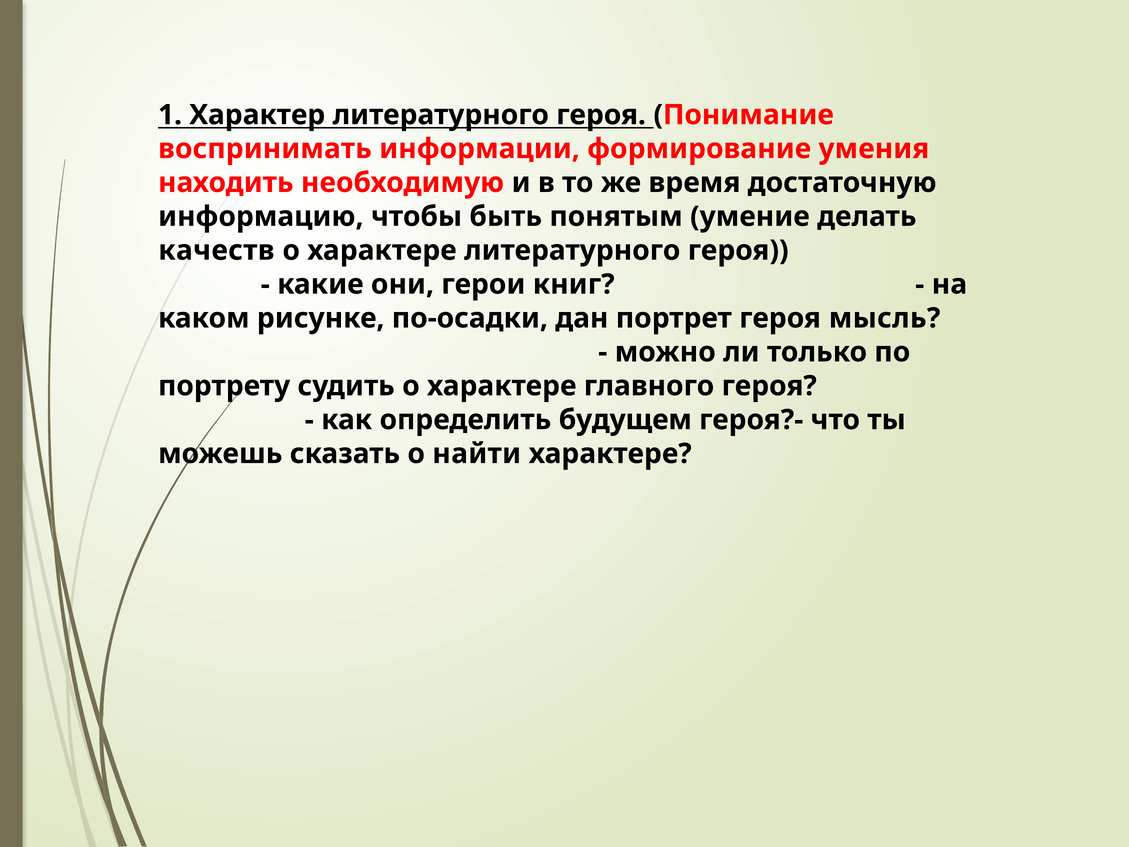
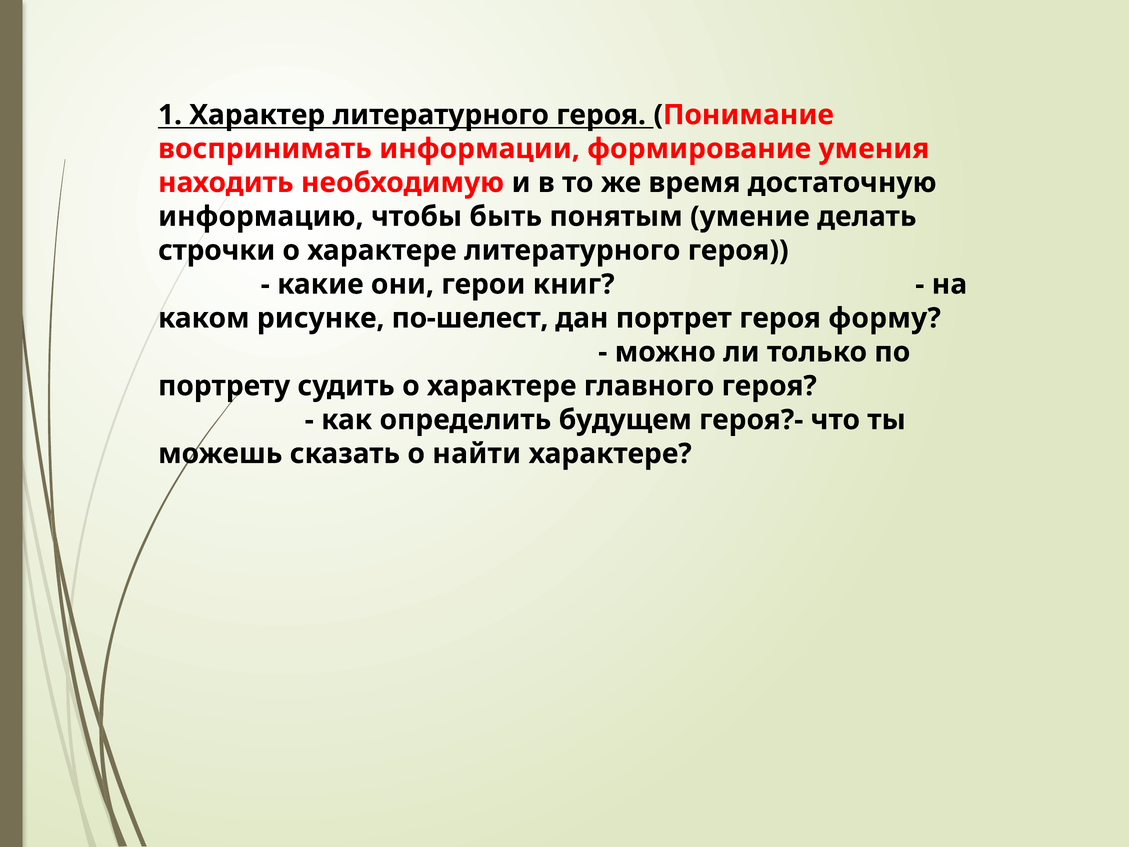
качеств: качеств -> строчки
по-осадки: по-осадки -> по-шелест
мысль: мысль -> форму
